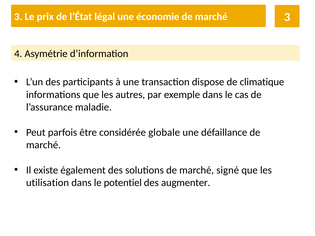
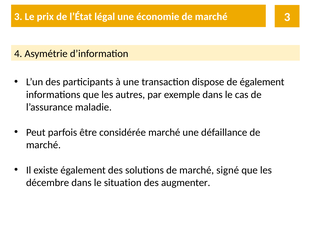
de climatique: climatique -> également
considérée globale: globale -> marché
utilisation: utilisation -> décembre
potentiel: potentiel -> situation
